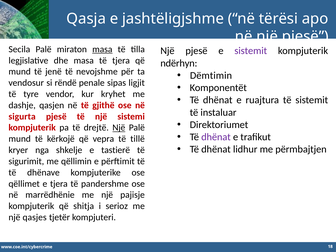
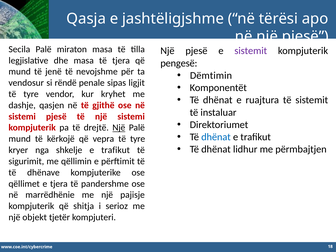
masa at (102, 49) underline: present -> none
ndërhyn: ndërhyn -> pengesë
sigurta at (22, 116): sigurta -> sistemi
dhënat at (216, 137) colour: purple -> blue
vepra të tillë: tillë -> tyre
shkelje e tastierë: tastierë -> trafikut
qasjes: qasjes -> objekt
